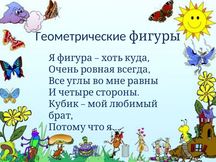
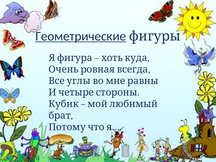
Геометрические underline: none -> present
